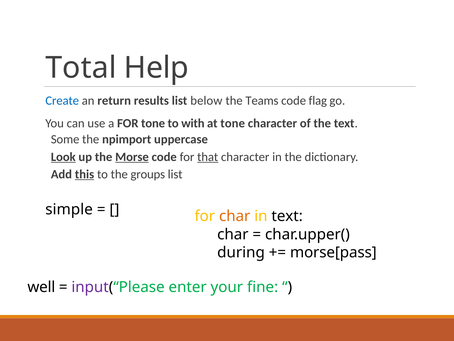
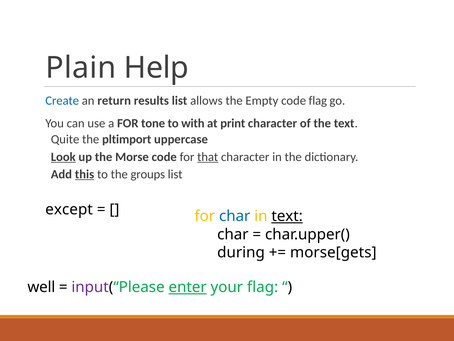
Total: Total -> Plain
below: below -> allows
Teams: Teams -> Empty
at tone: tone -> print
Some: Some -> Quite
npimport: npimport -> pltimport
Morse underline: present -> none
simple: simple -> except
char at (235, 216) colour: orange -> blue
text at (287, 216) underline: none -> present
morse[pass: morse[pass -> morse[gets
enter underline: none -> present
your fine: fine -> flag
